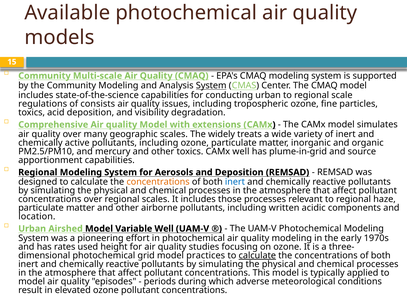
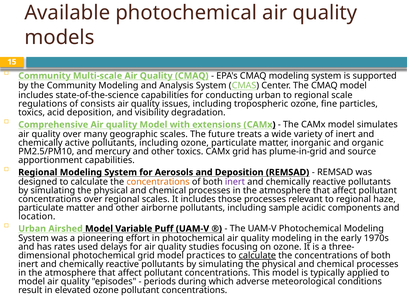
System at (211, 86) underline: present -> none
widely: widely -> future
CAMx well: well -> grid
inert at (235, 182) colour: blue -> purple
written: written -> sample
Variable Well: Well -> Puff
height: height -> delays
